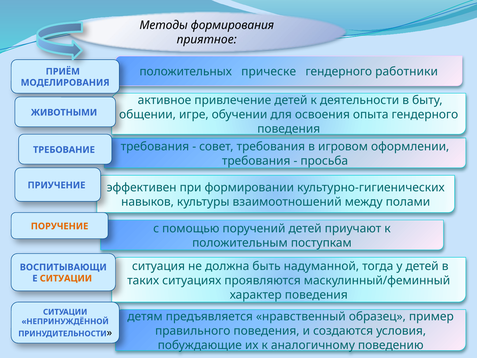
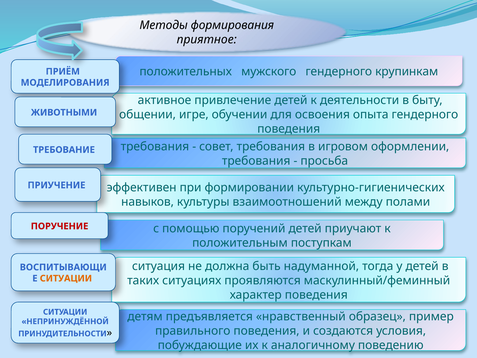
прическе: прическе -> мужского
работники: работники -> крупинкам
ПОРУЧЕНИЕ colour: orange -> red
